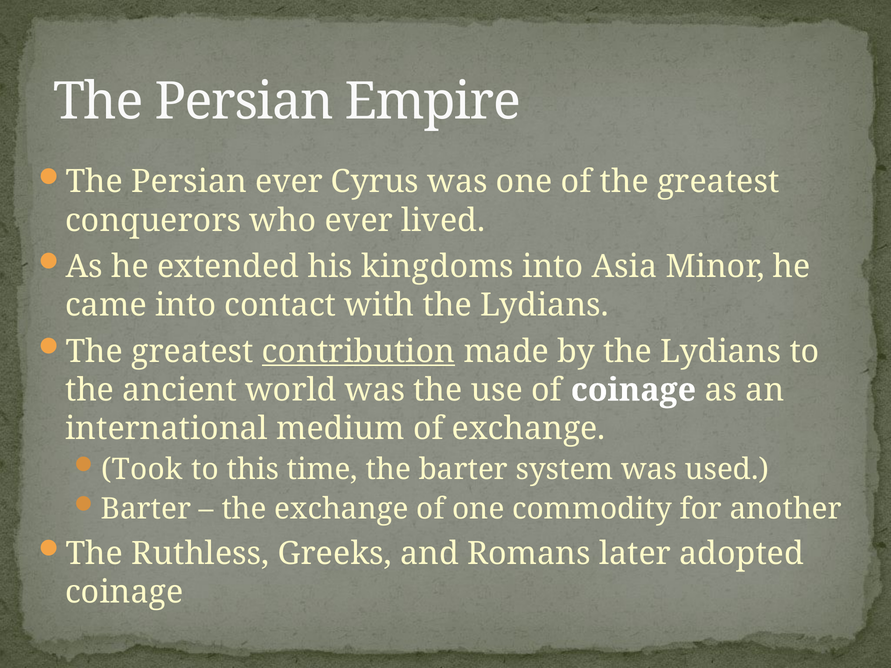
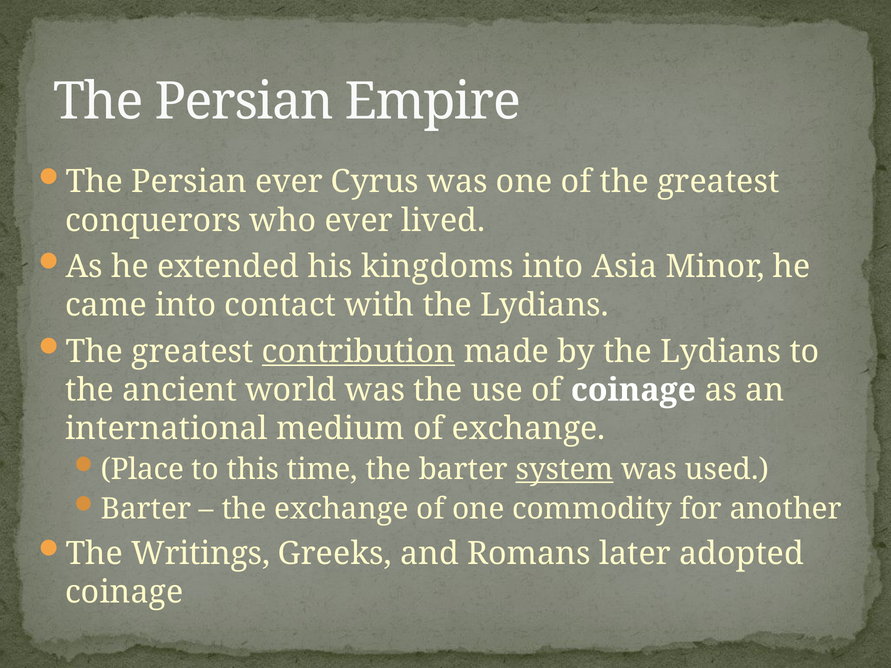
Took: Took -> Place
system underline: none -> present
Ruthless: Ruthless -> Writings
